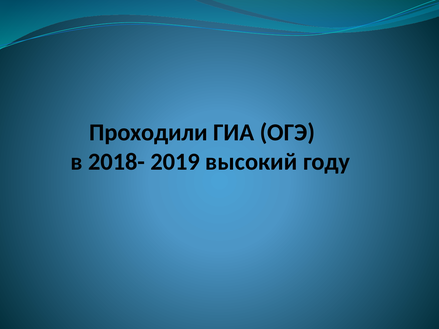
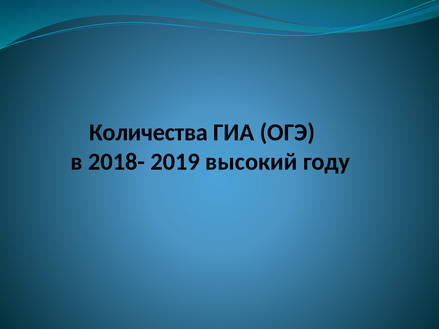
Проходили: Проходили -> Количества
